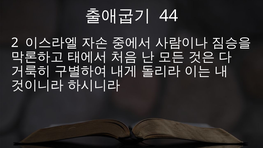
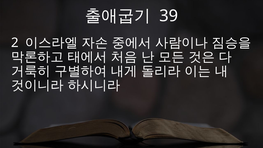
44: 44 -> 39
